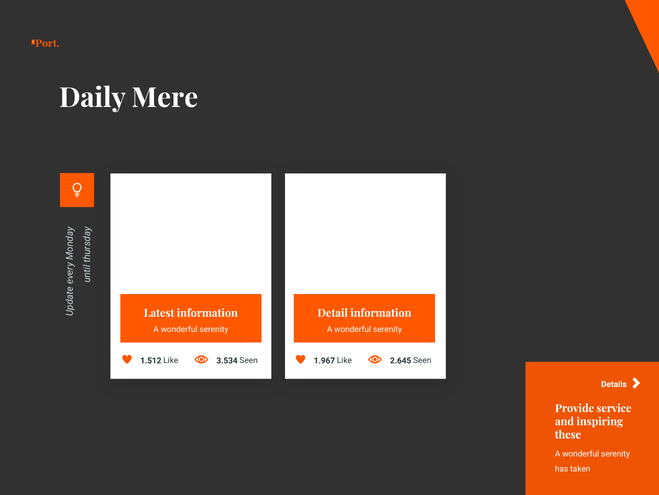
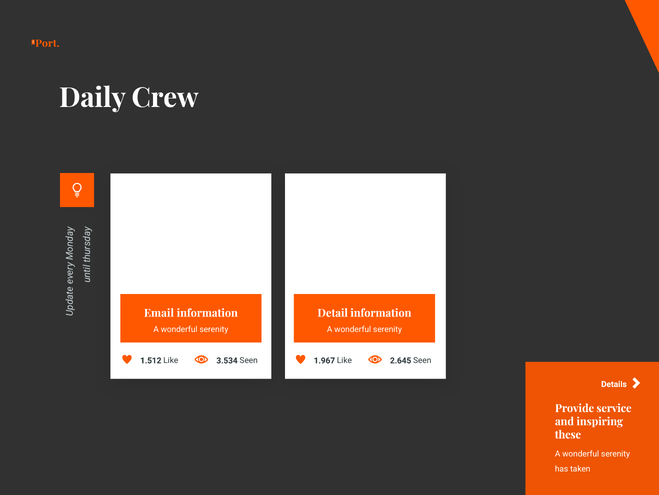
Mere: Mere -> Crew
Latest: Latest -> Email
